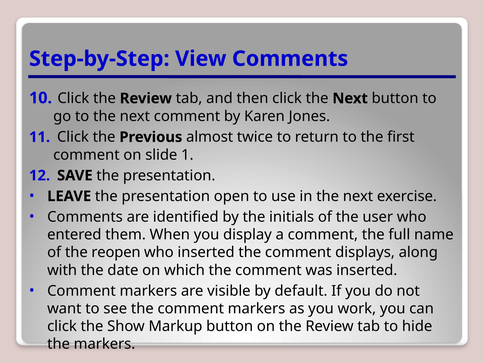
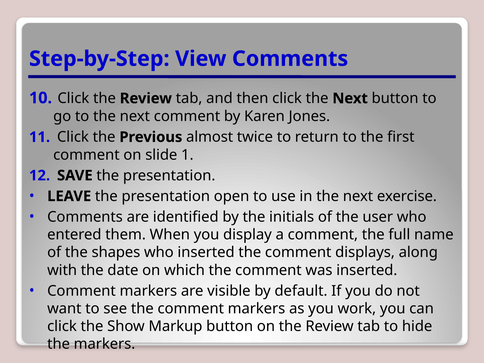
reopen: reopen -> shapes
